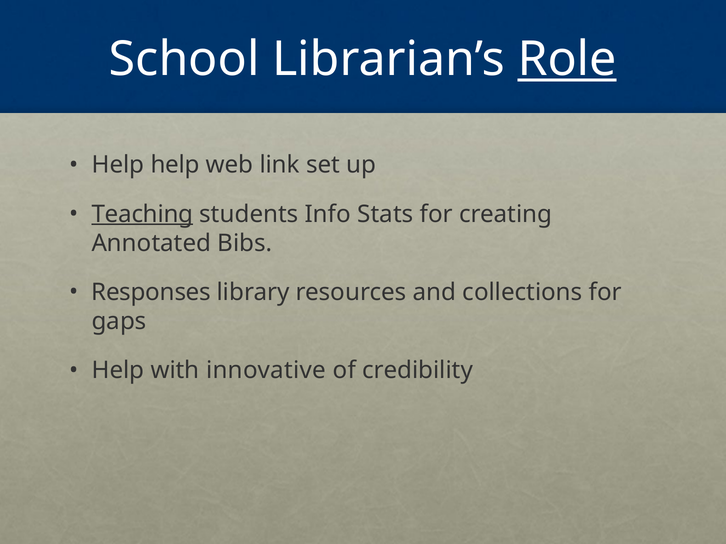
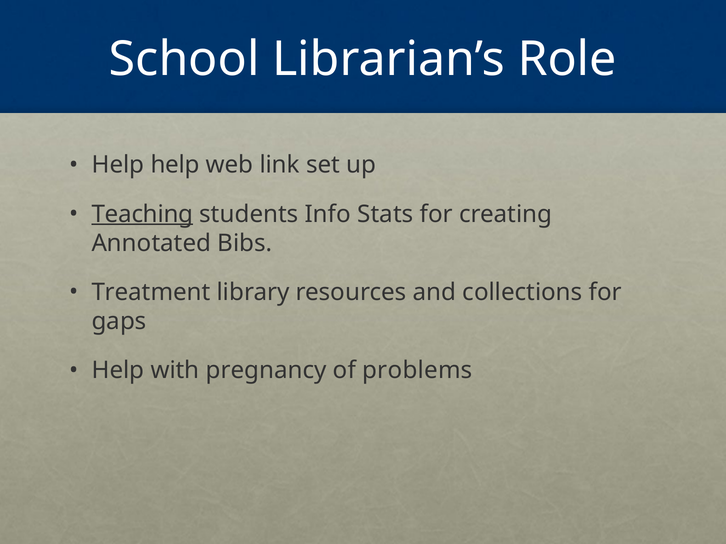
Role underline: present -> none
Responses: Responses -> Treatment
innovative: innovative -> pregnancy
credibility: credibility -> problems
